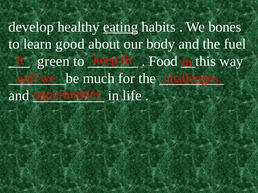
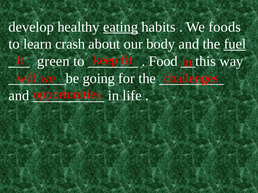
bones: bones -> foods
good: good -> crash
fuel underline: none -> present
much: much -> going
